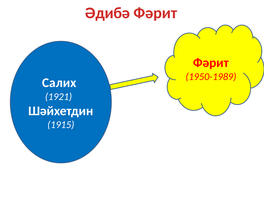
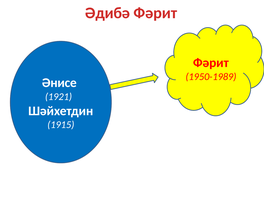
Салих: Салих -> Әнисе
